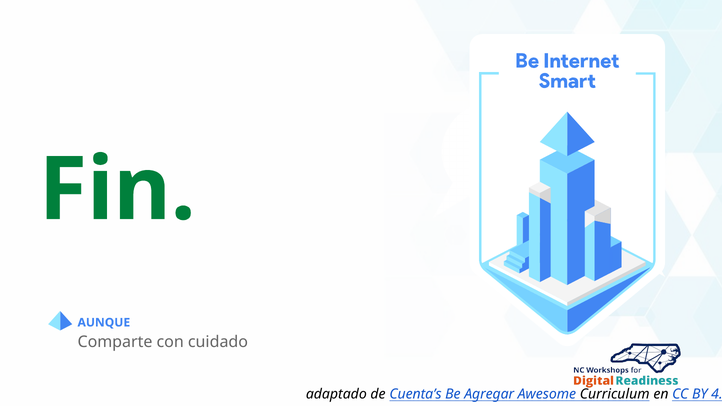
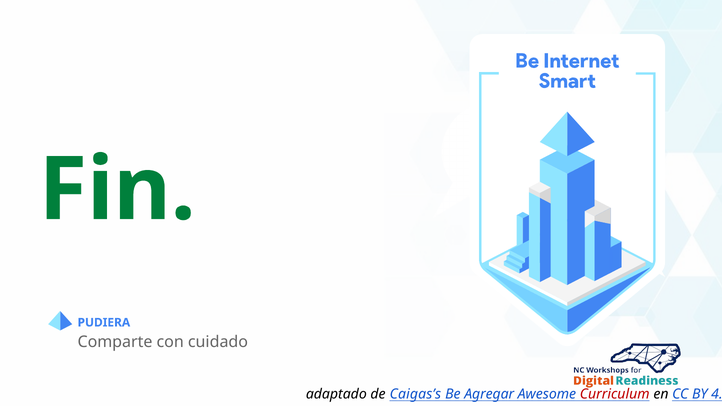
AUNQUE: AUNQUE -> PUDIERA
Cuenta’s: Cuenta’s -> Caigas’s
Curriculum colour: black -> red
